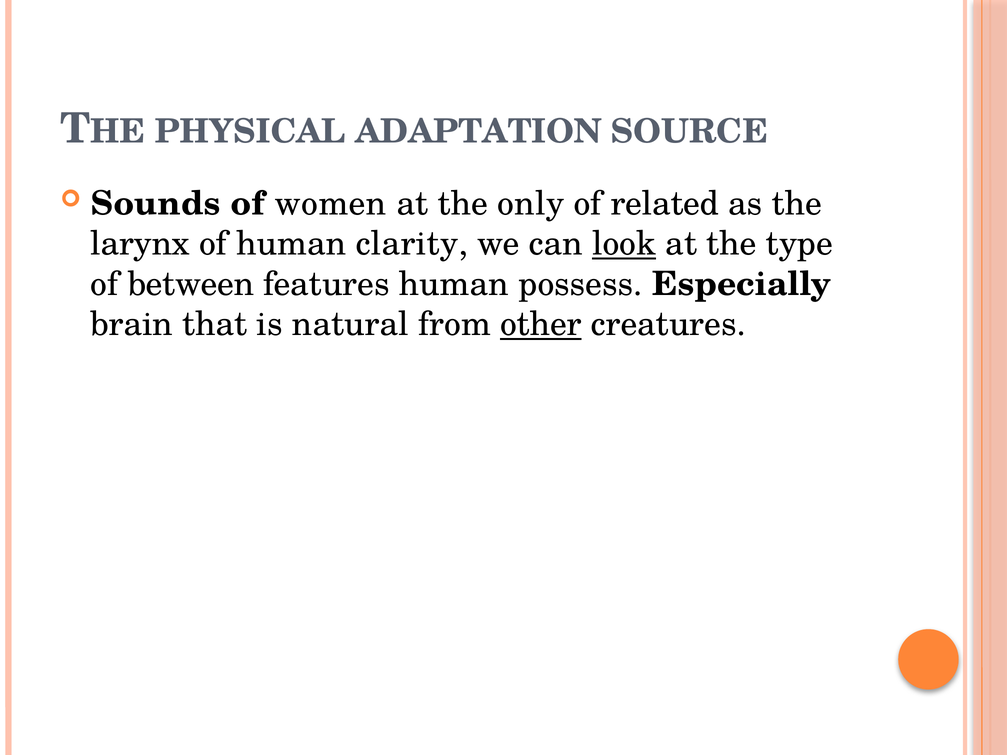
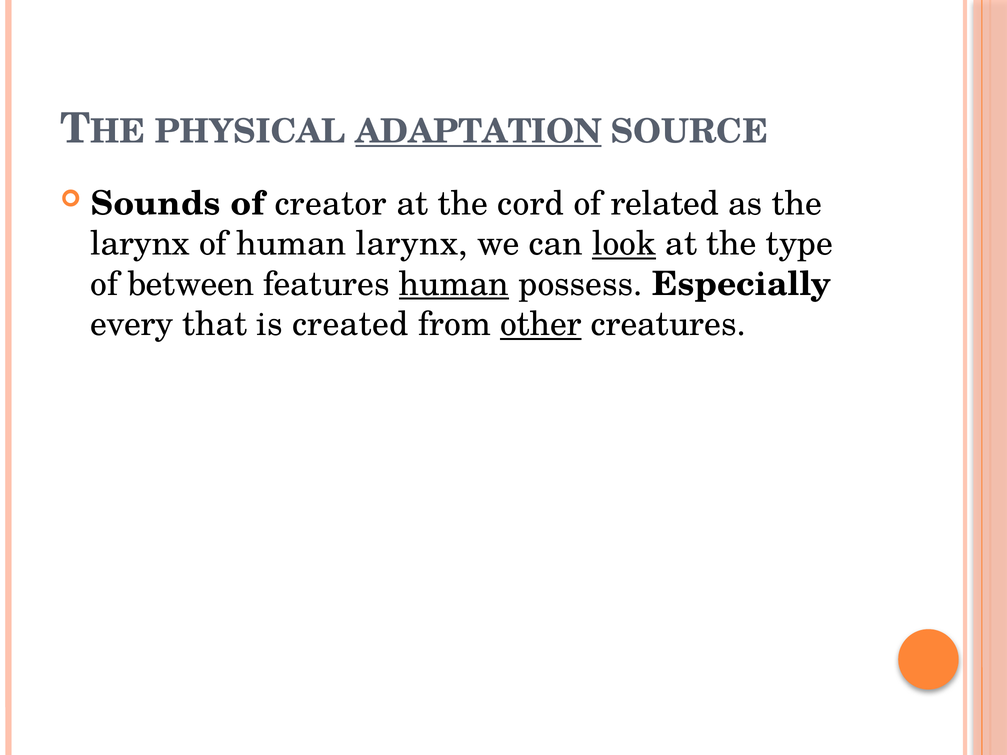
ADAPTATION underline: none -> present
women: women -> creator
only: only -> cord
human clarity: clarity -> larynx
human at (454, 284) underline: none -> present
brain: brain -> every
natural: natural -> created
